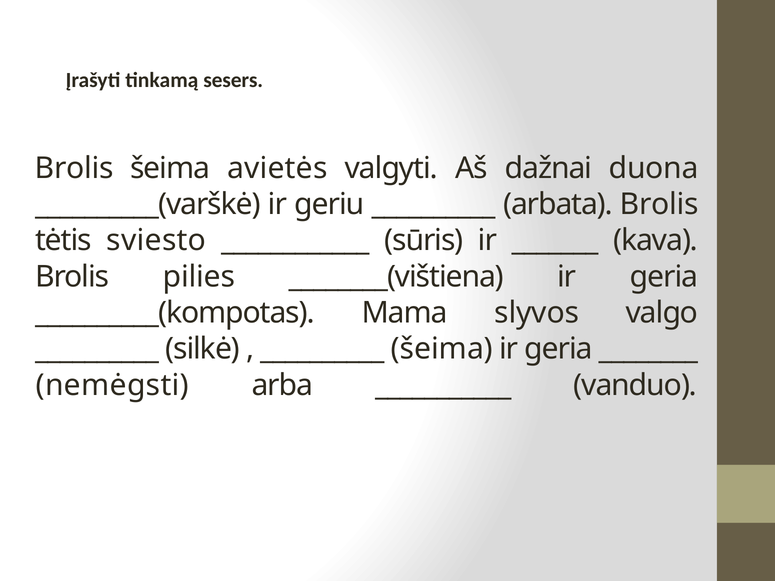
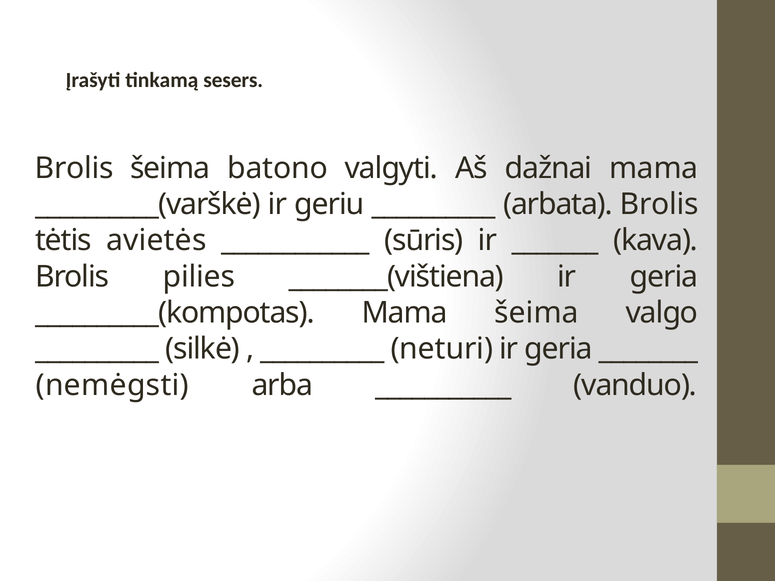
avietės: avietės -> batono
dažnai duona: duona -> mama
sviesto: sviesto -> avietės
Mama slyvos: slyvos -> šeima
šeima at (442, 349): šeima -> neturi
